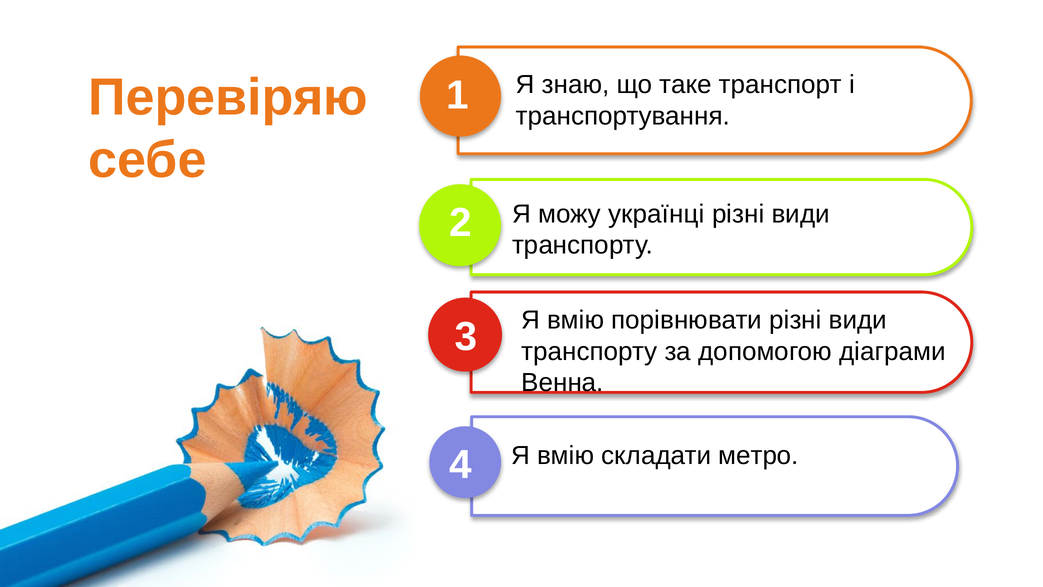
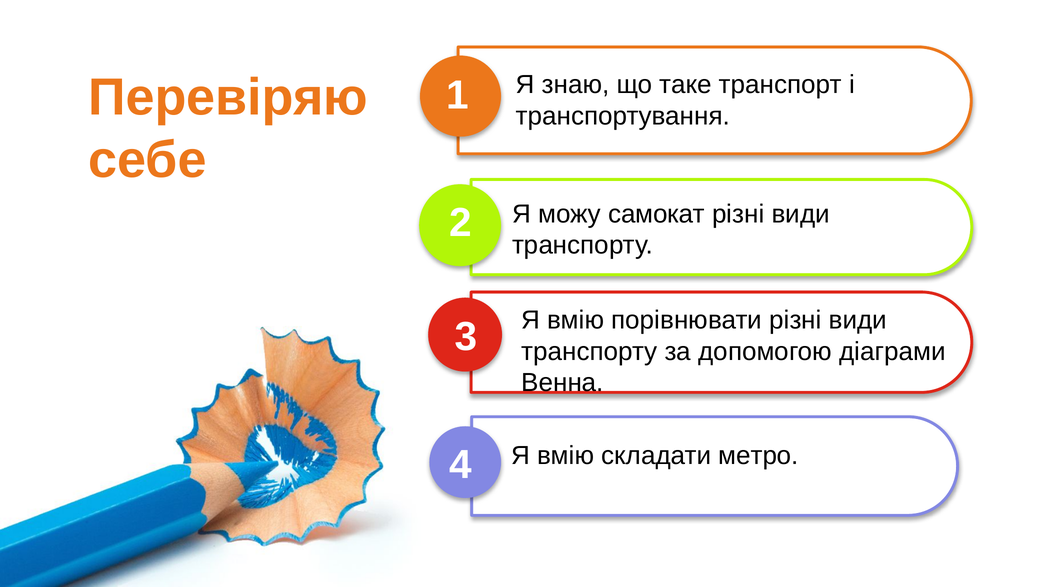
українці: українці -> самокат
